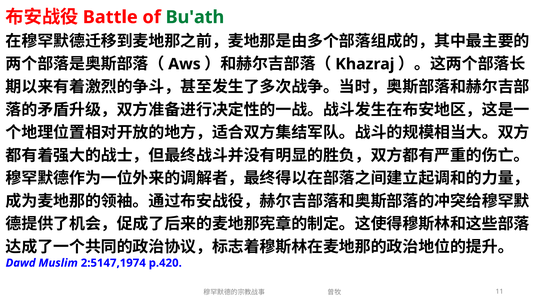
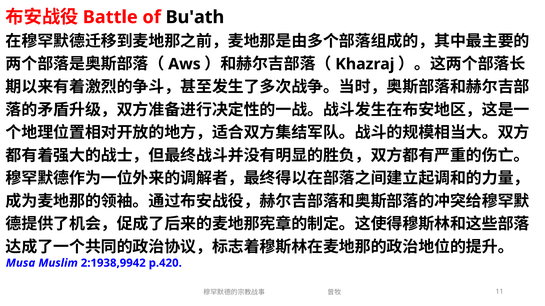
Bu'ath colour: green -> black
Dawd: Dawd -> Musa
2:5147,1974: 2:5147,1974 -> 2:1938,9942
